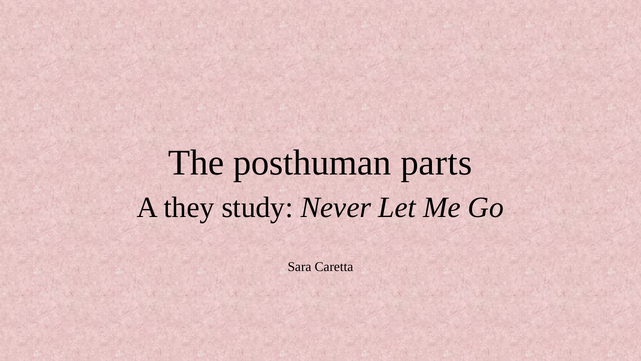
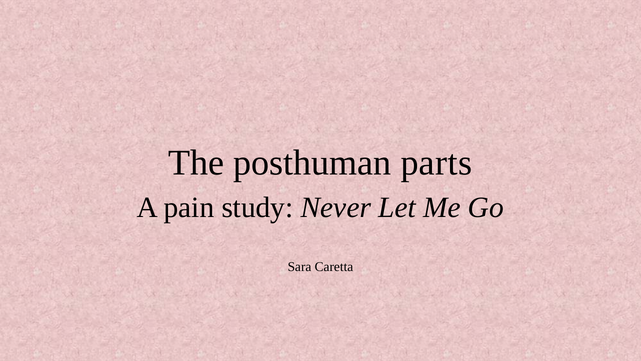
they: they -> pain
